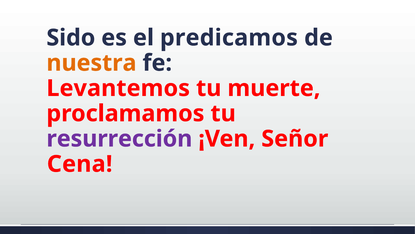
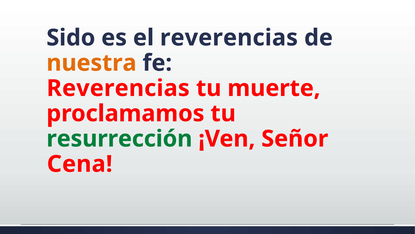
el predicamos: predicamos -> reverencias
Levantemos at (118, 88): Levantemos -> Reverencias
resurrección colour: purple -> green
